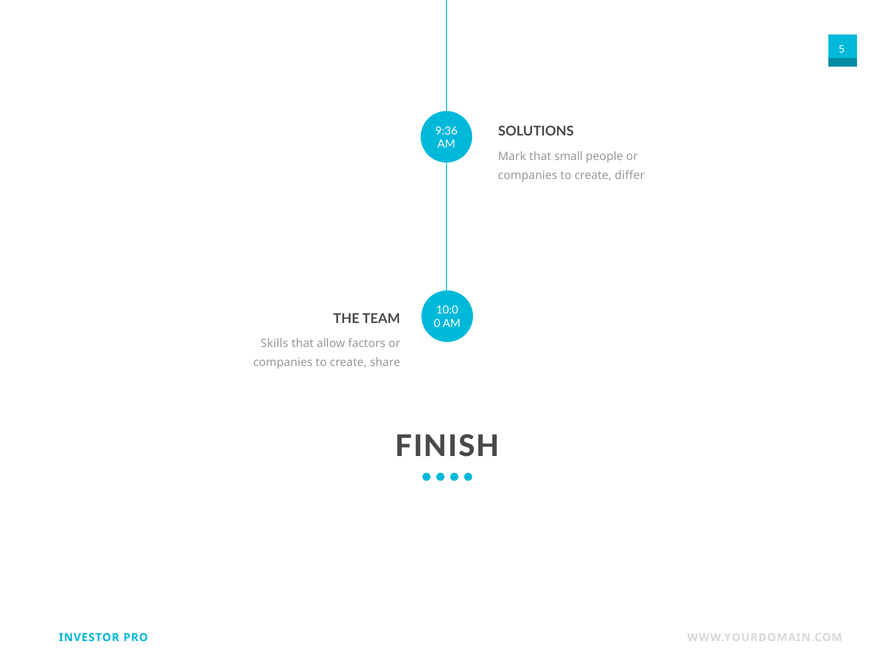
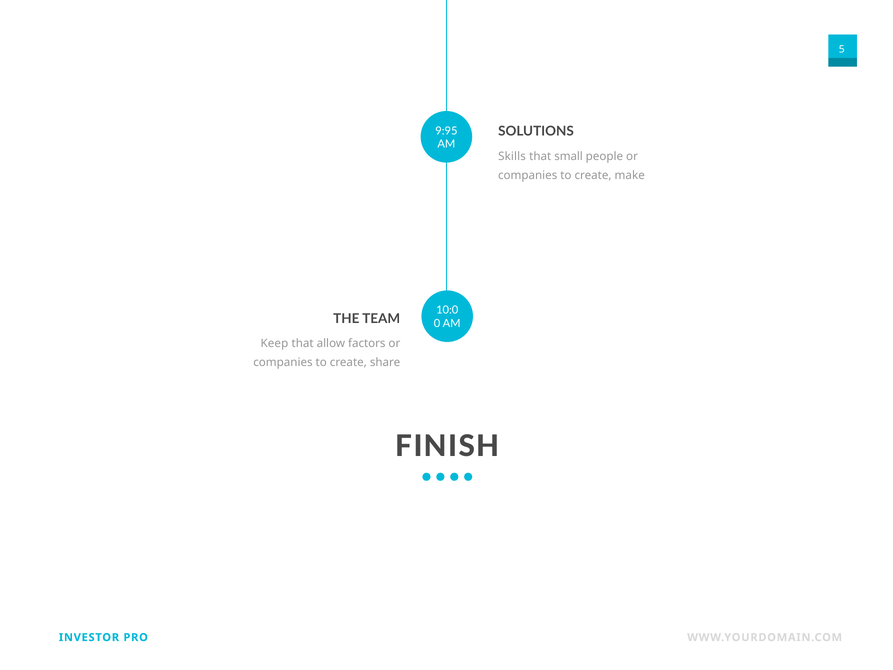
9:36: 9:36 -> 9:95
Mark: Mark -> Skills
differ: differ -> make
Skills: Skills -> Keep
